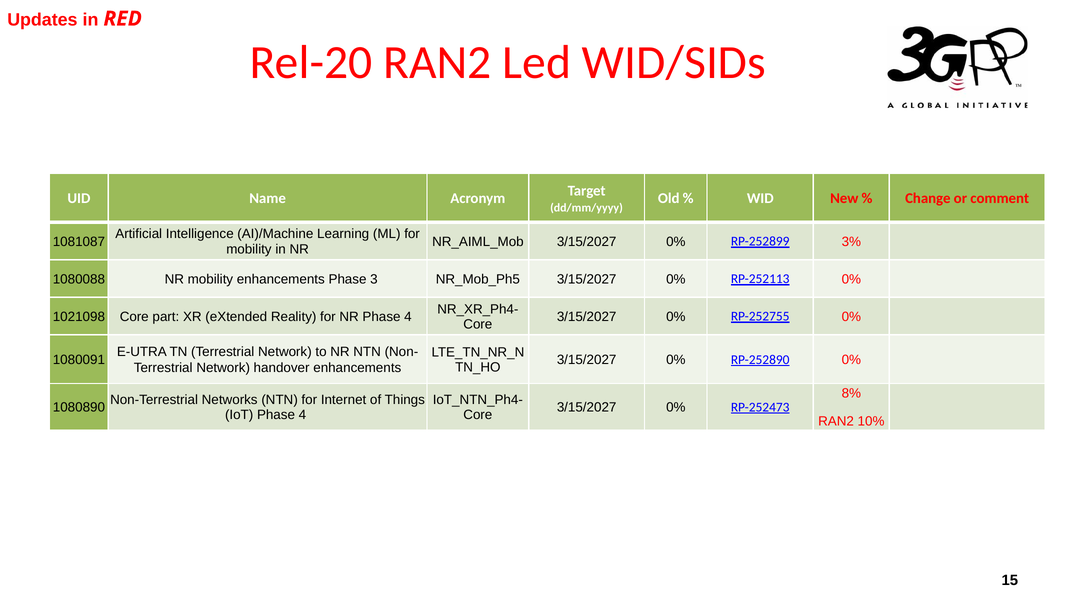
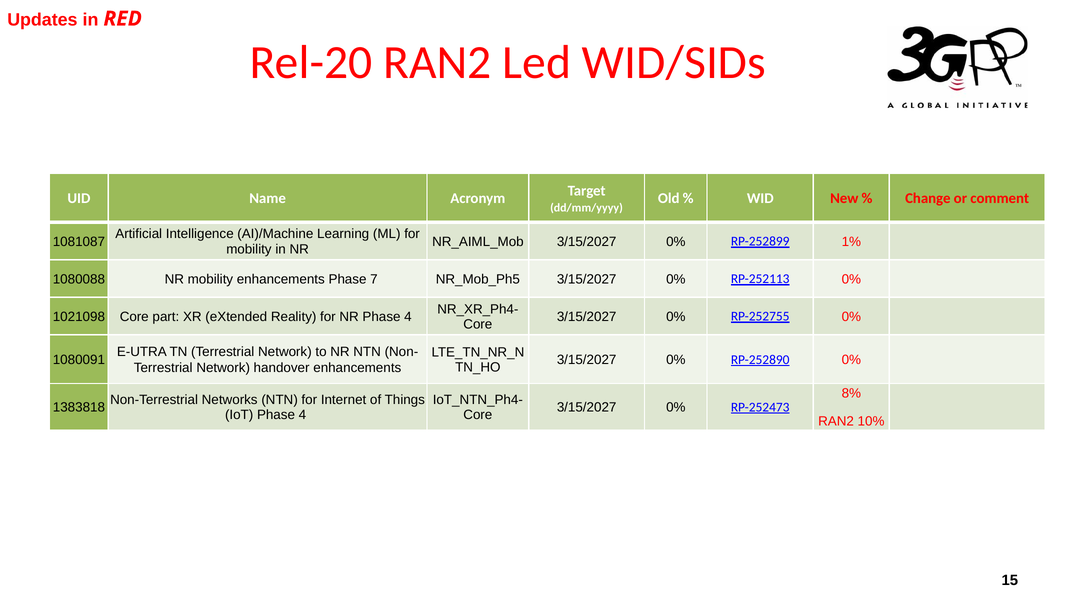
3%: 3% -> 1%
3: 3 -> 7
1080890: 1080890 -> 1383818
